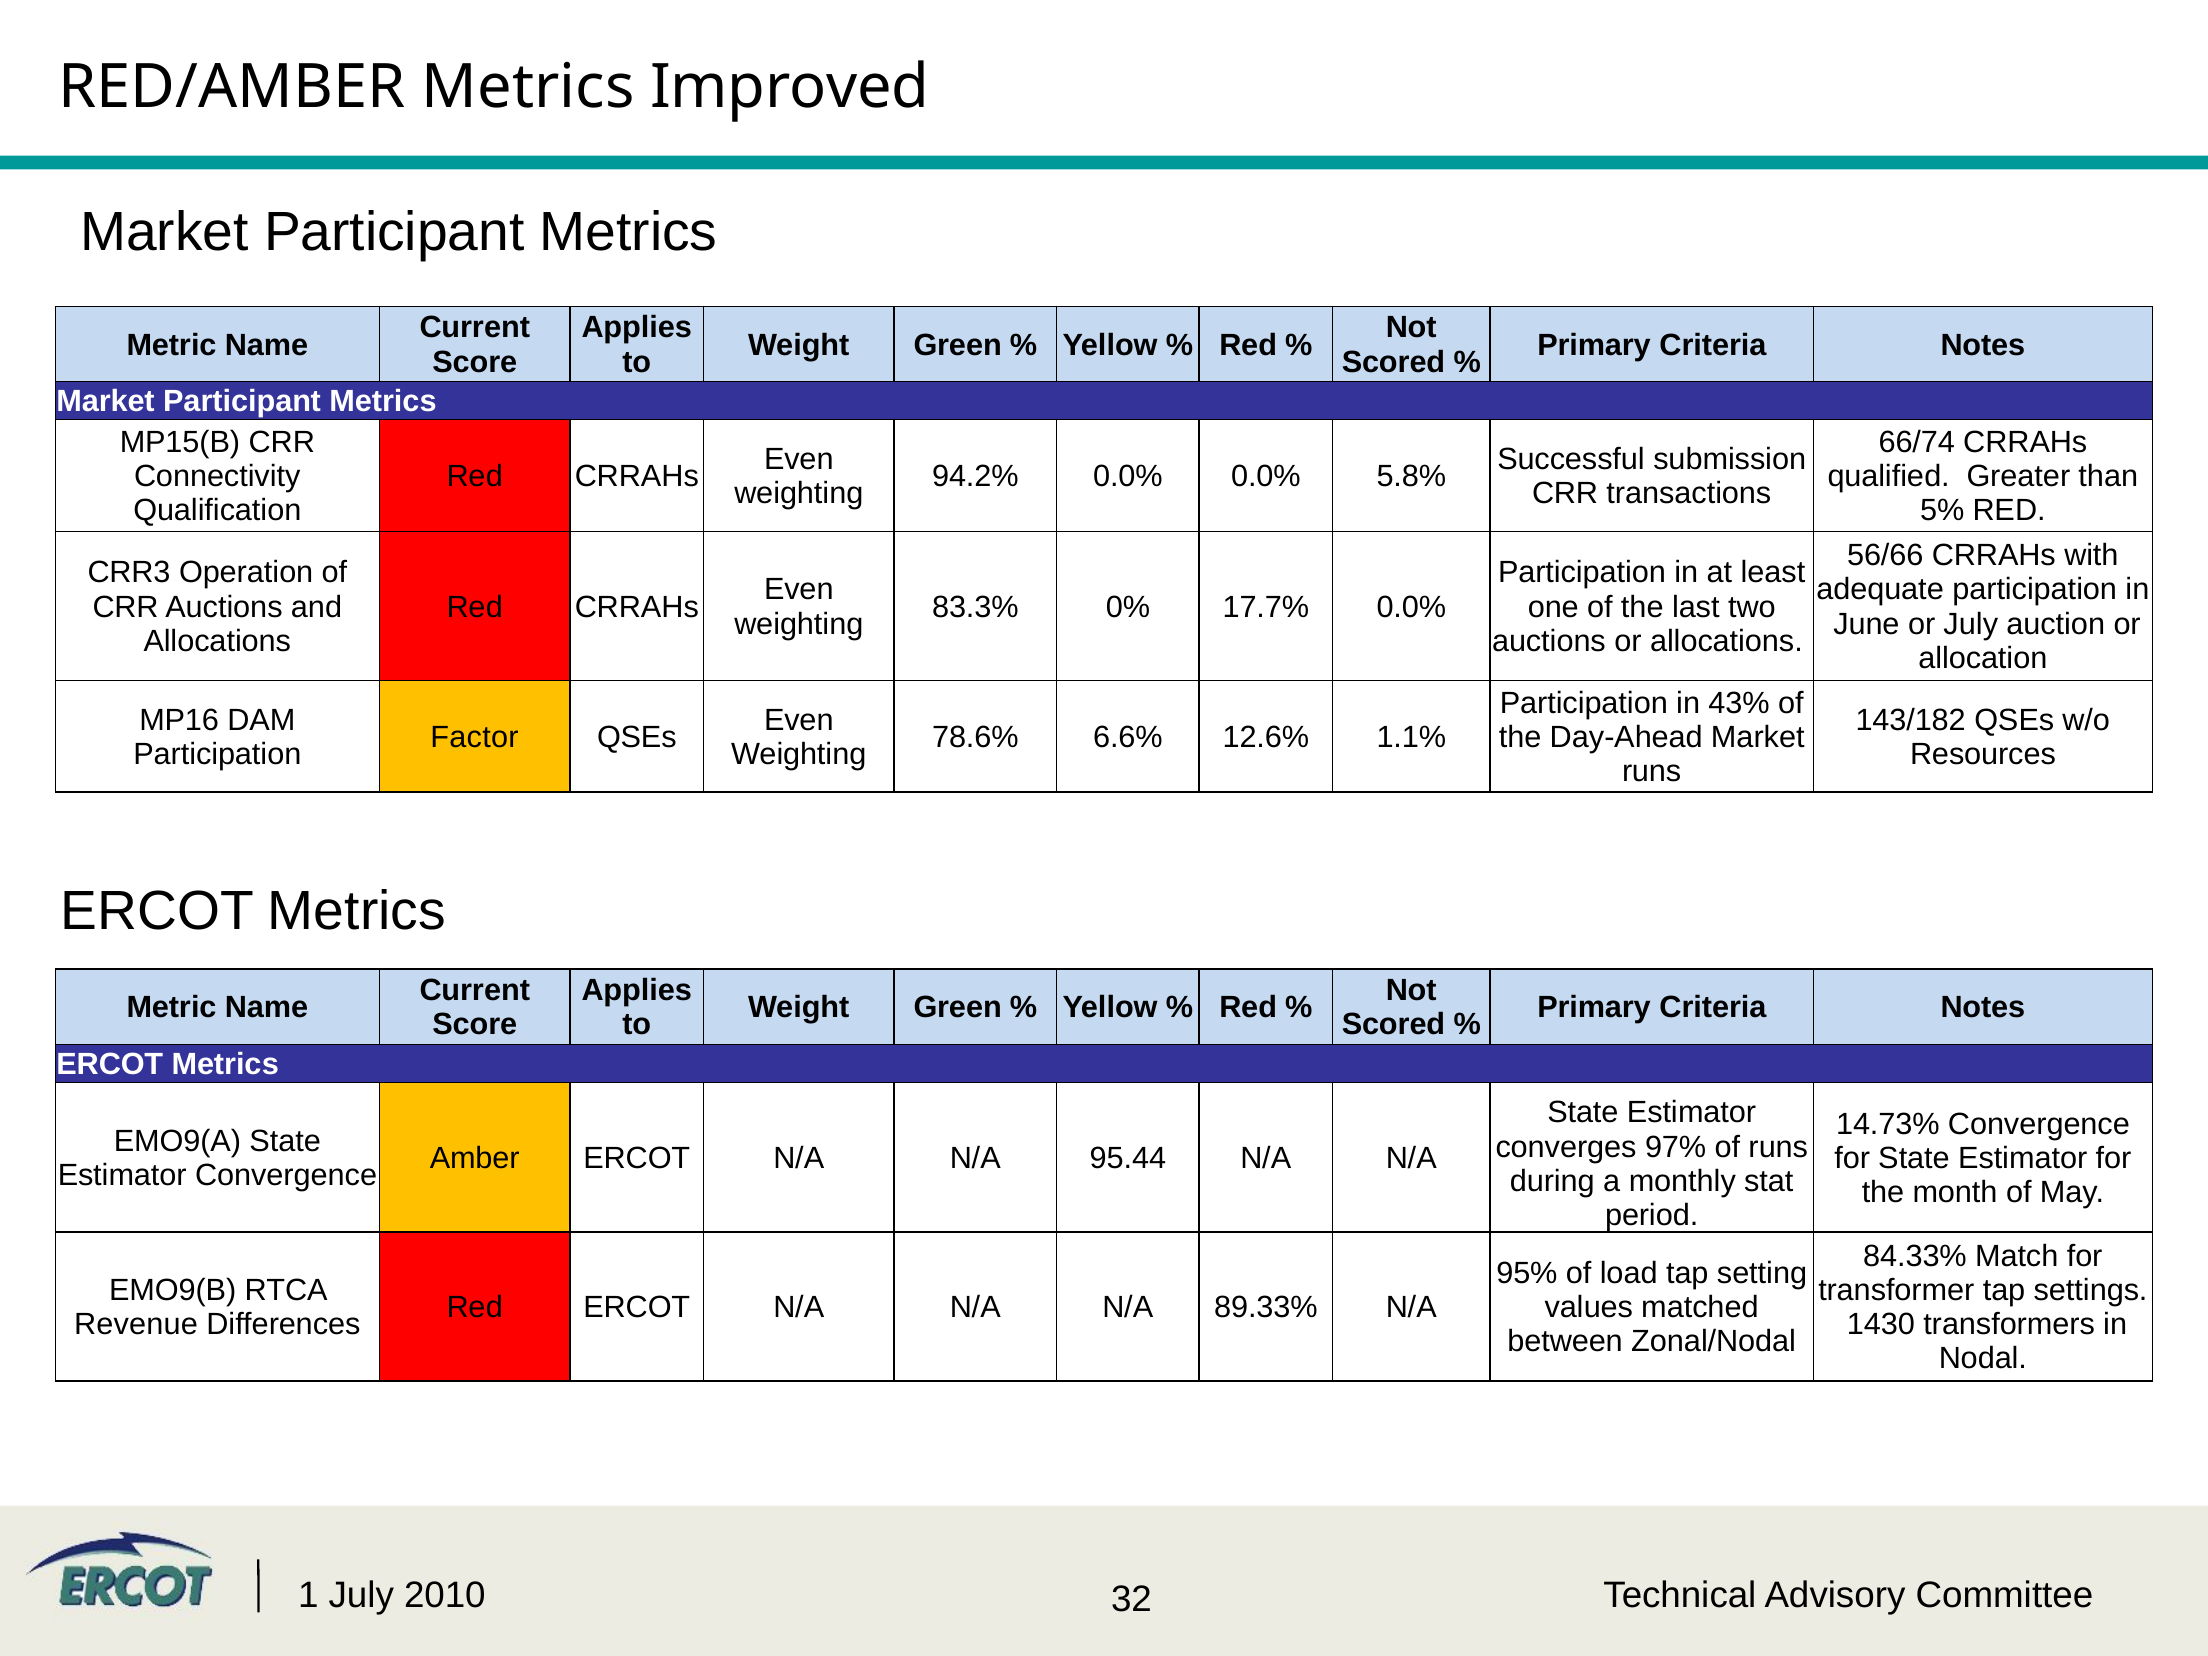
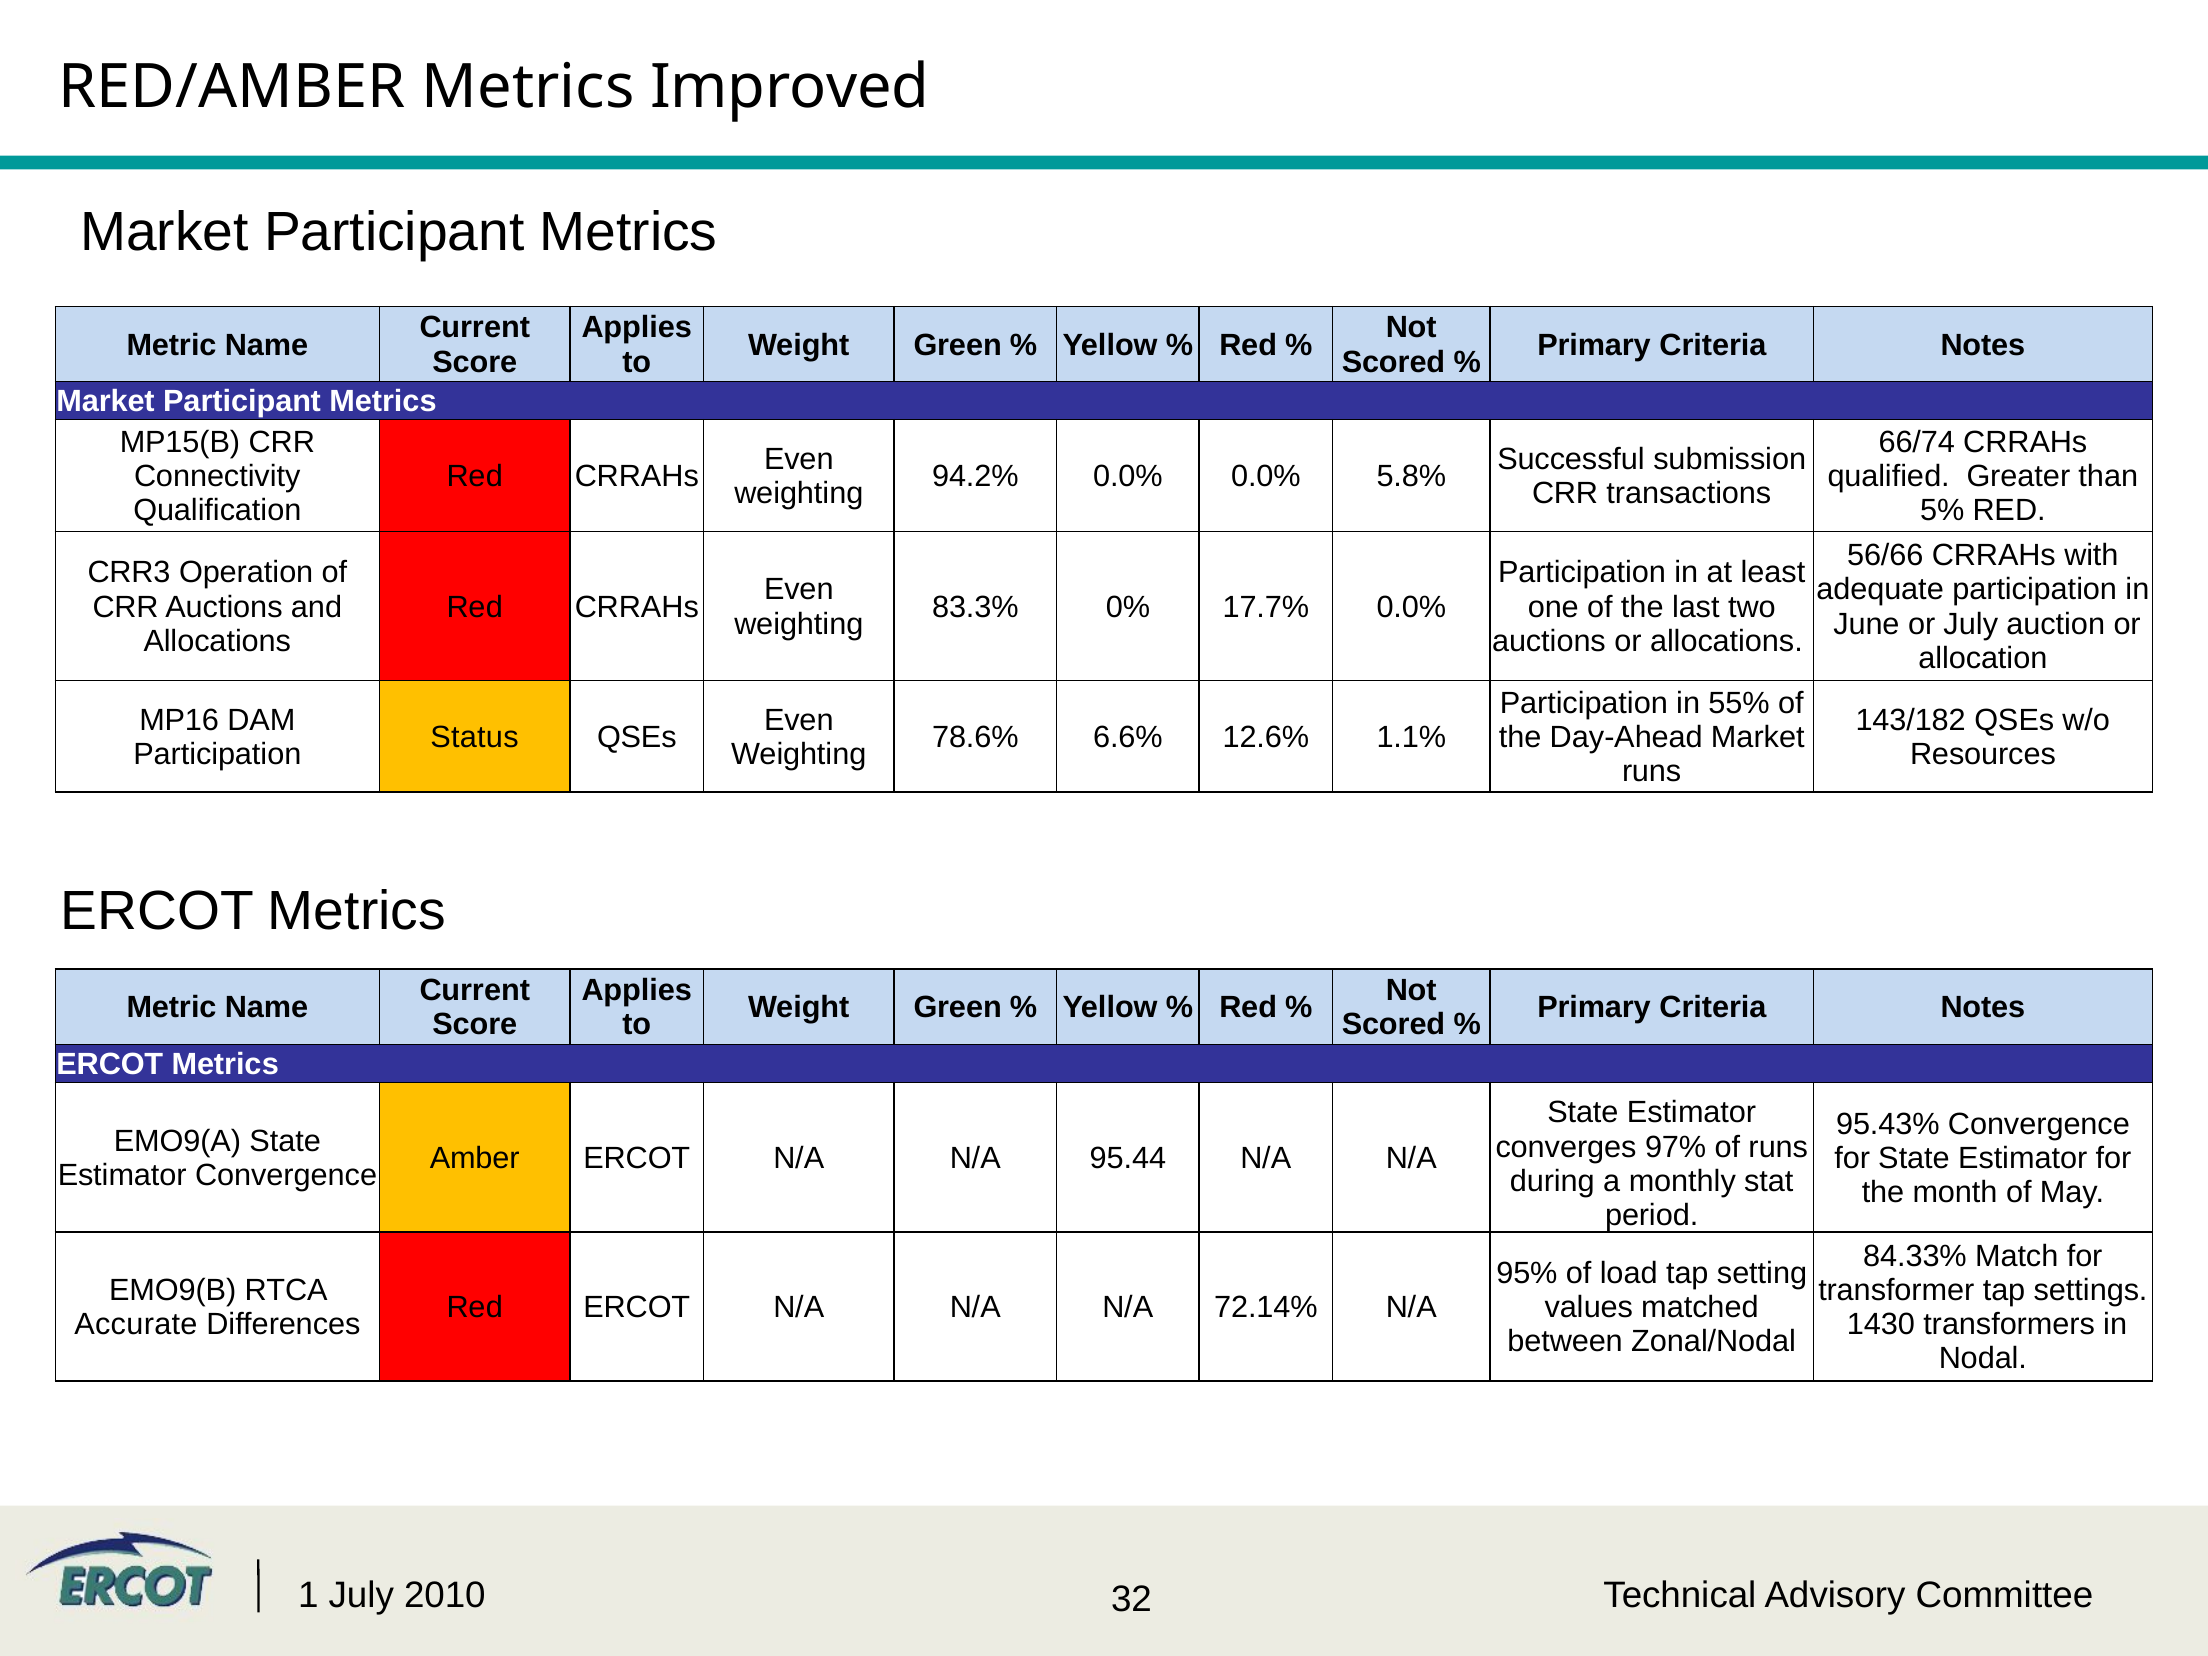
43%: 43% -> 55%
Factor: Factor -> Status
14.73%: 14.73% -> 95.43%
89.33%: 89.33% -> 72.14%
Revenue: Revenue -> Accurate
